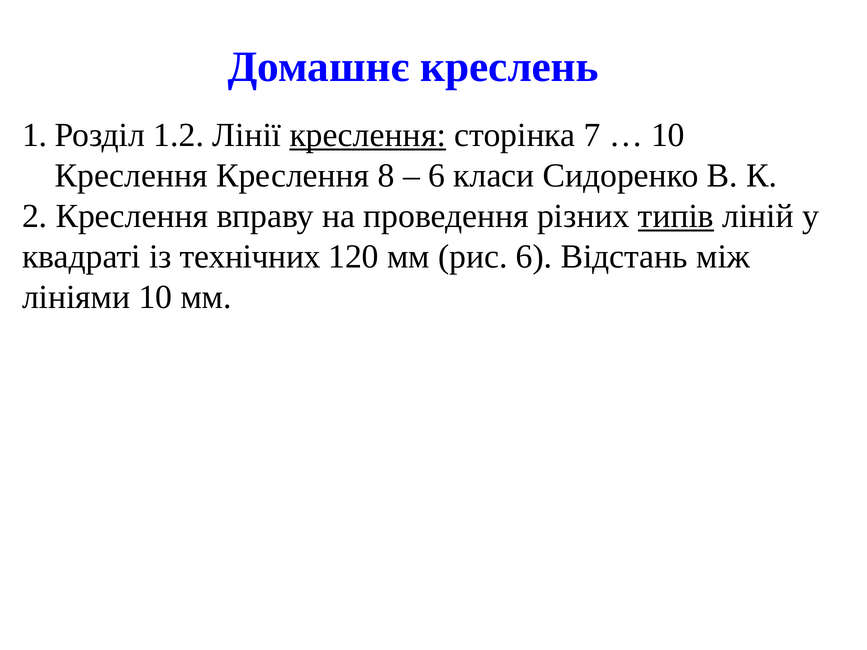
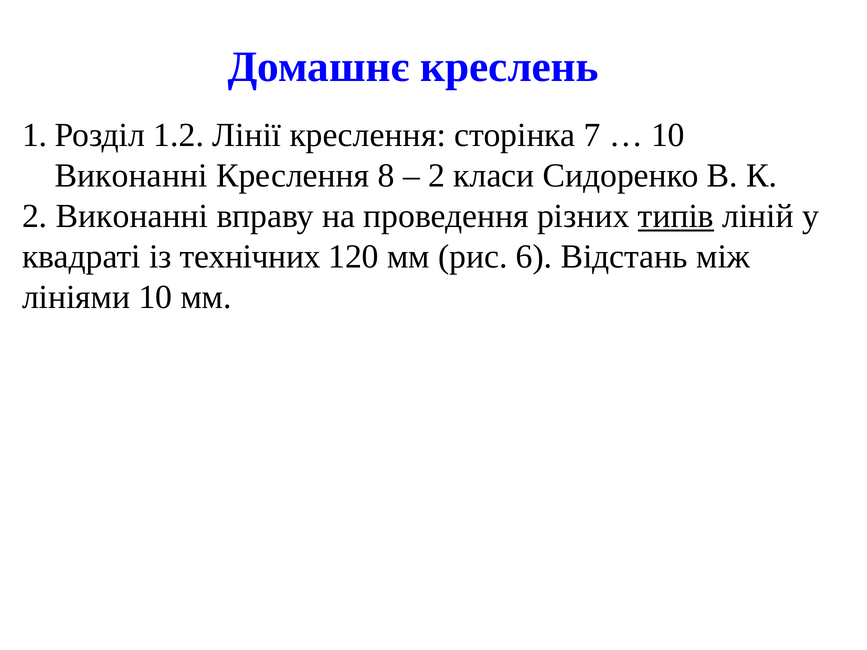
креслення at (368, 135) underline: present -> none
Креслення at (131, 176): Креслення -> Виконанні
6 at (437, 176): 6 -> 2
2 Креслення: Креслення -> Виконанні
